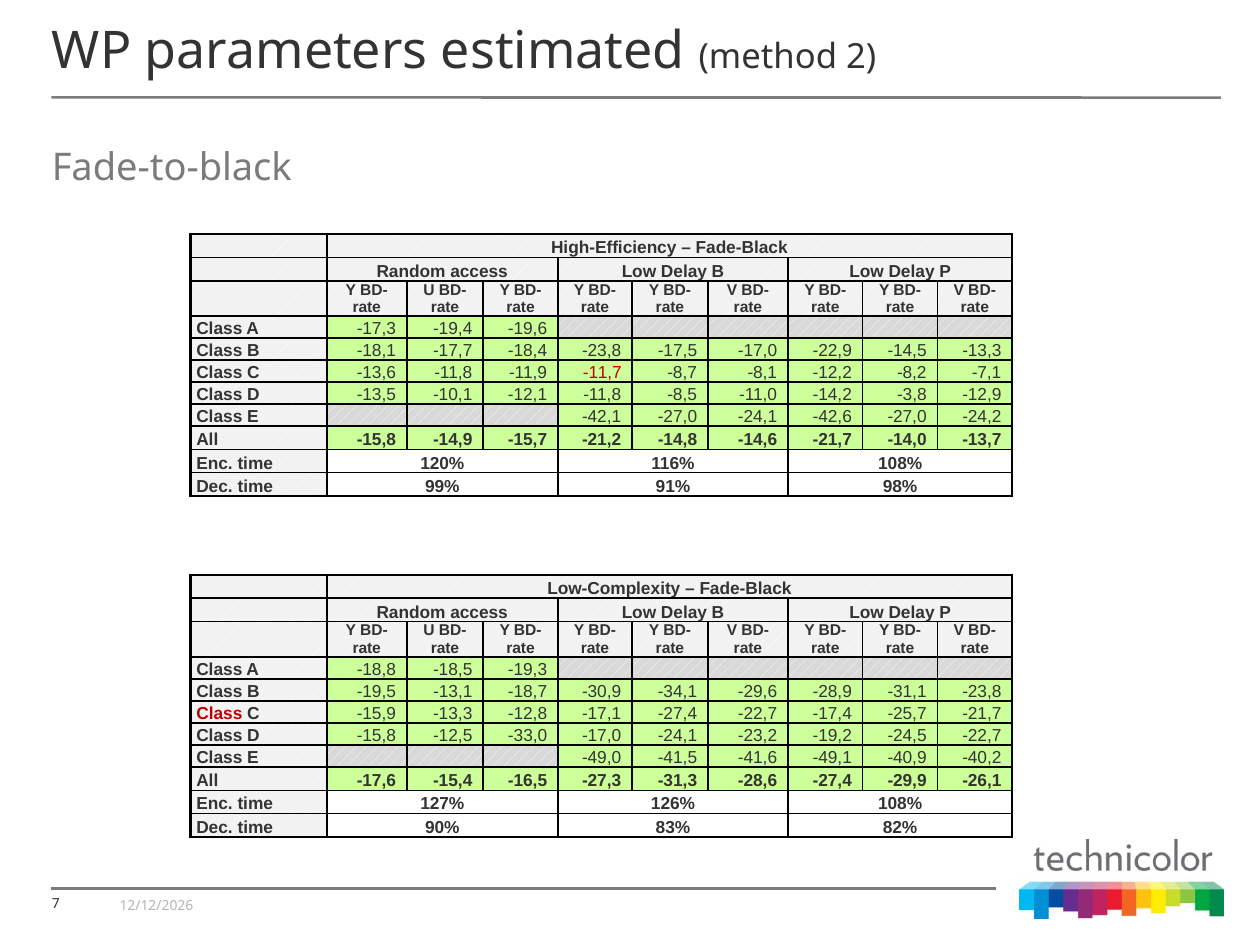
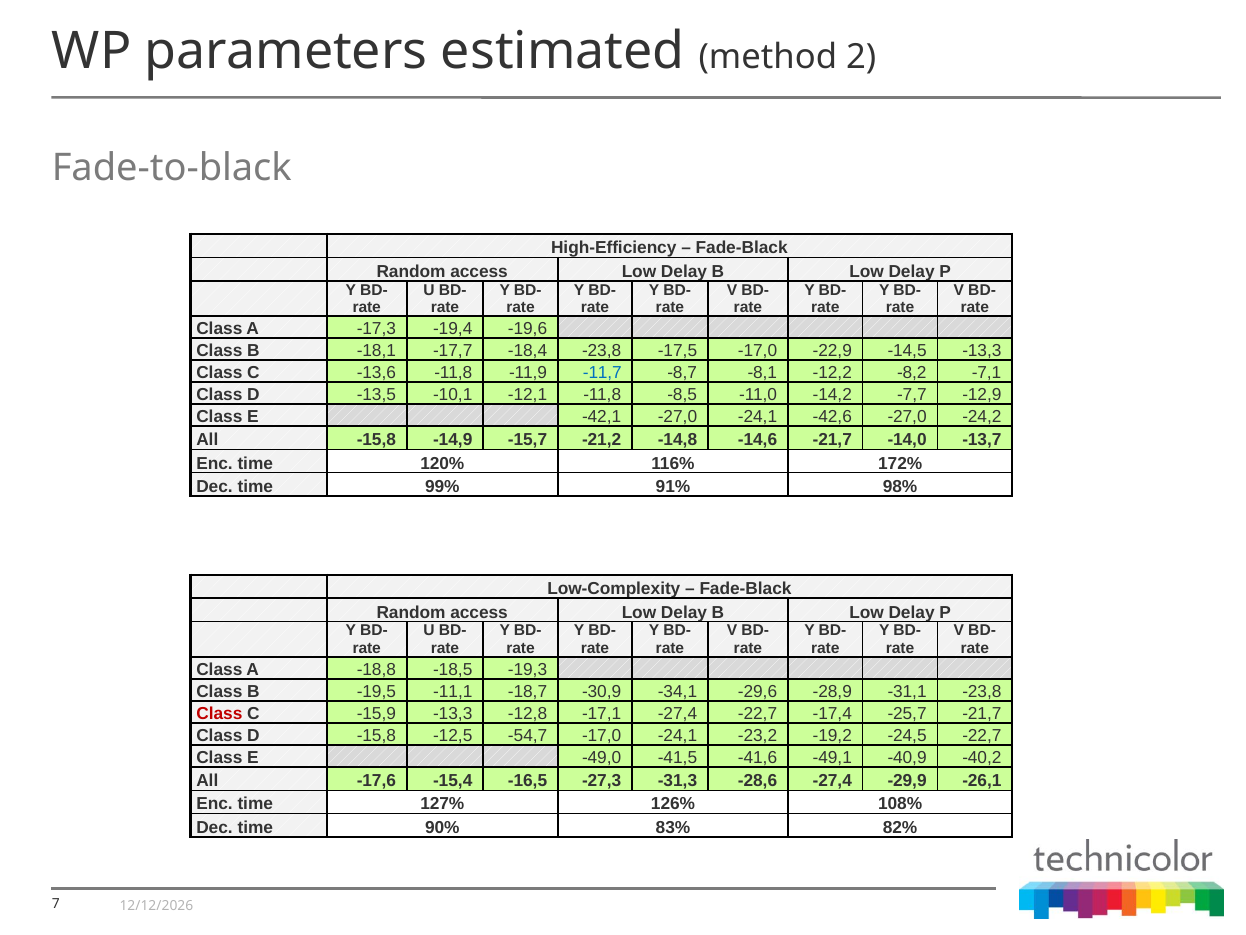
-11,7 colour: red -> blue
-3,8: -3,8 -> -7,7
116% 108%: 108% -> 172%
-13,1: -13,1 -> -11,1
-33,0: -33,0 -> -54,7
